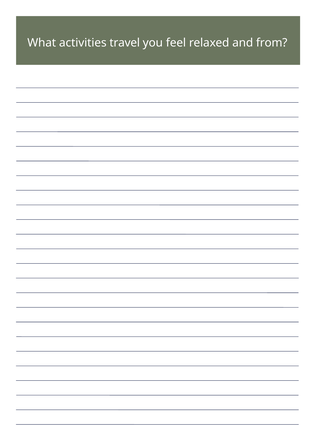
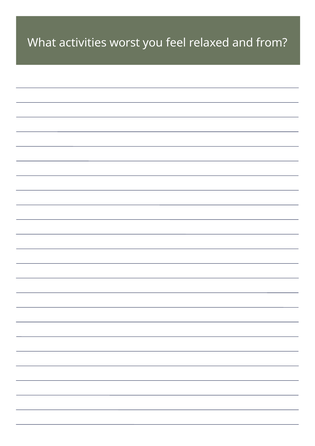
travel: travel -> worst
